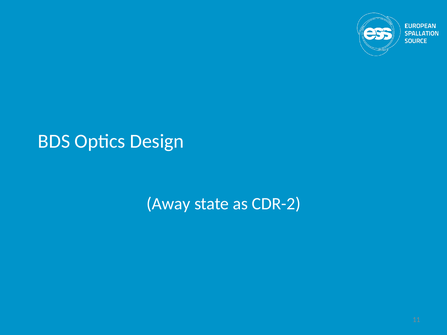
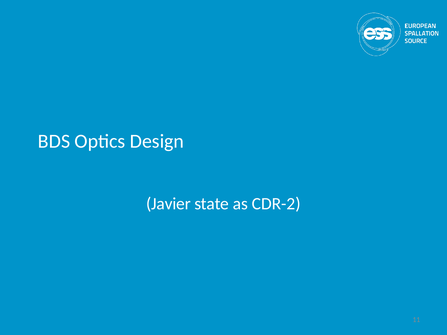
Away: Away -> Javier
